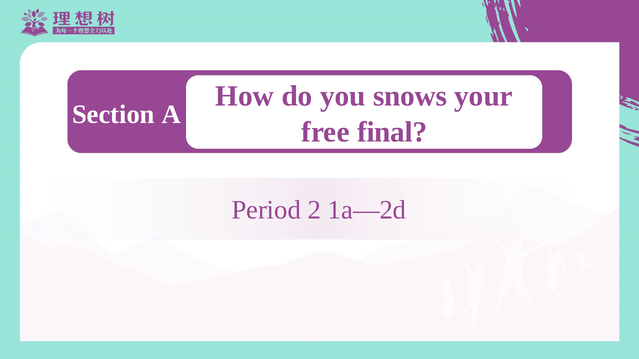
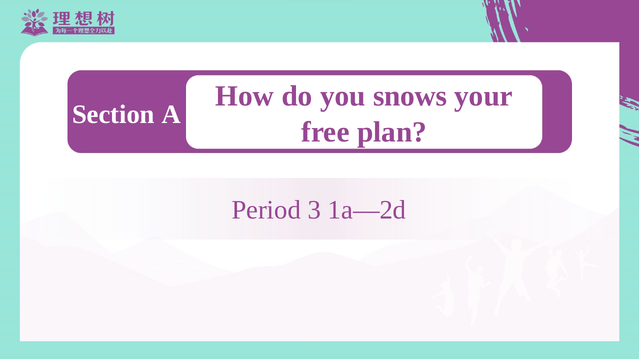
final: final -> plan
2: 2 -> 3
